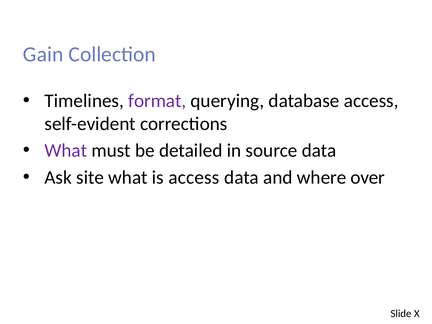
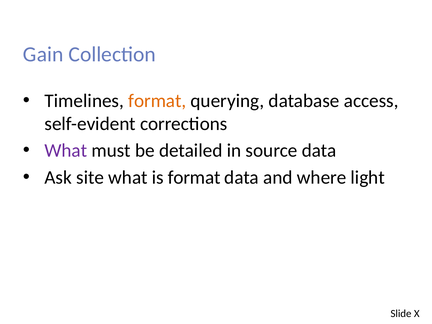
format at (157, 101) colour: purple -> orange
is access: access -> format
over: over -> light
